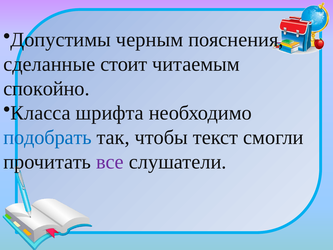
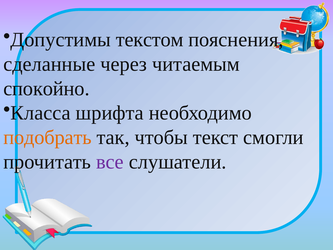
черным: черным -> текстом
стоит: стоит -> через
подобрать colour: blue -> orange
